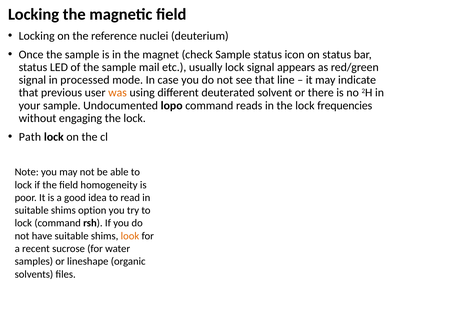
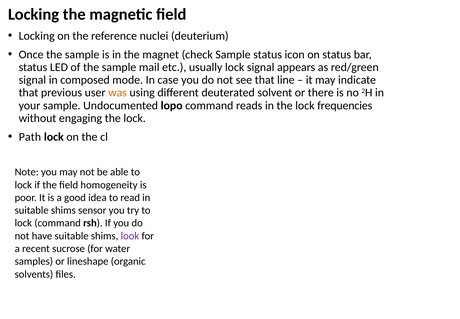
processed: processed -> composed
option: option -> sensor
look colour: orange -> purple
